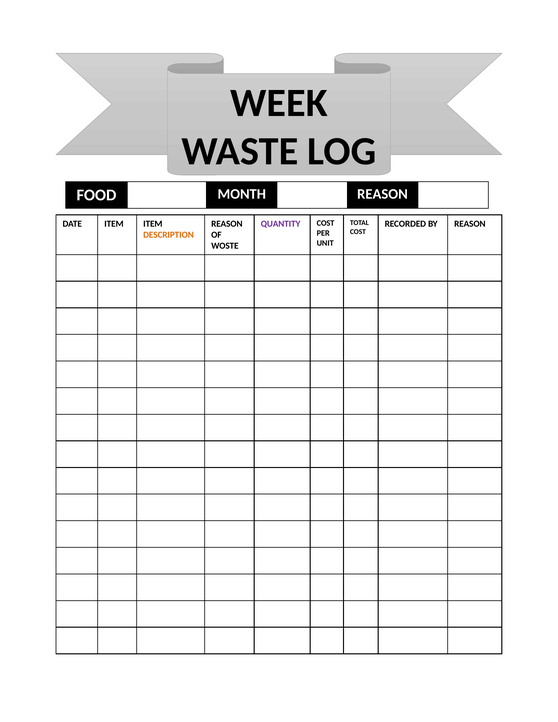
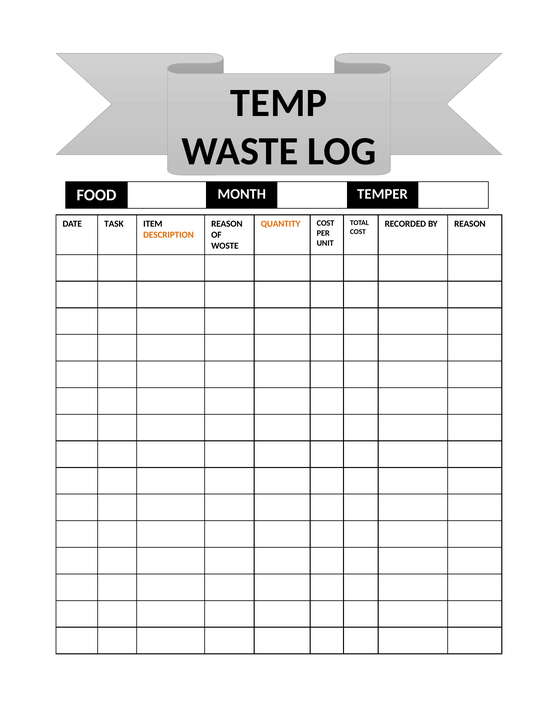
WEEK: WEEK -> TEMP
MONTH REASON: REASON -> TEMPER
DATE ITEM: ITEM -> TASK
QUANTITY colour: purple -> orange
